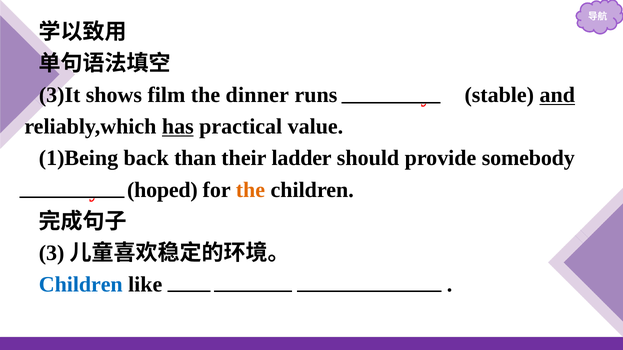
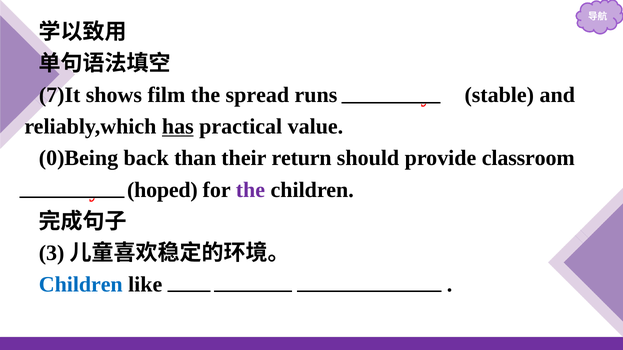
3)It: 3)It -> 7)It
dinner: dinner -> spread
and underline: present -> none
1)Being: 1)Being -> 0)Being
ladder: ladder -> return
somebody: somebody -> classroom
the at (250, 190) colour: orange -> purple
